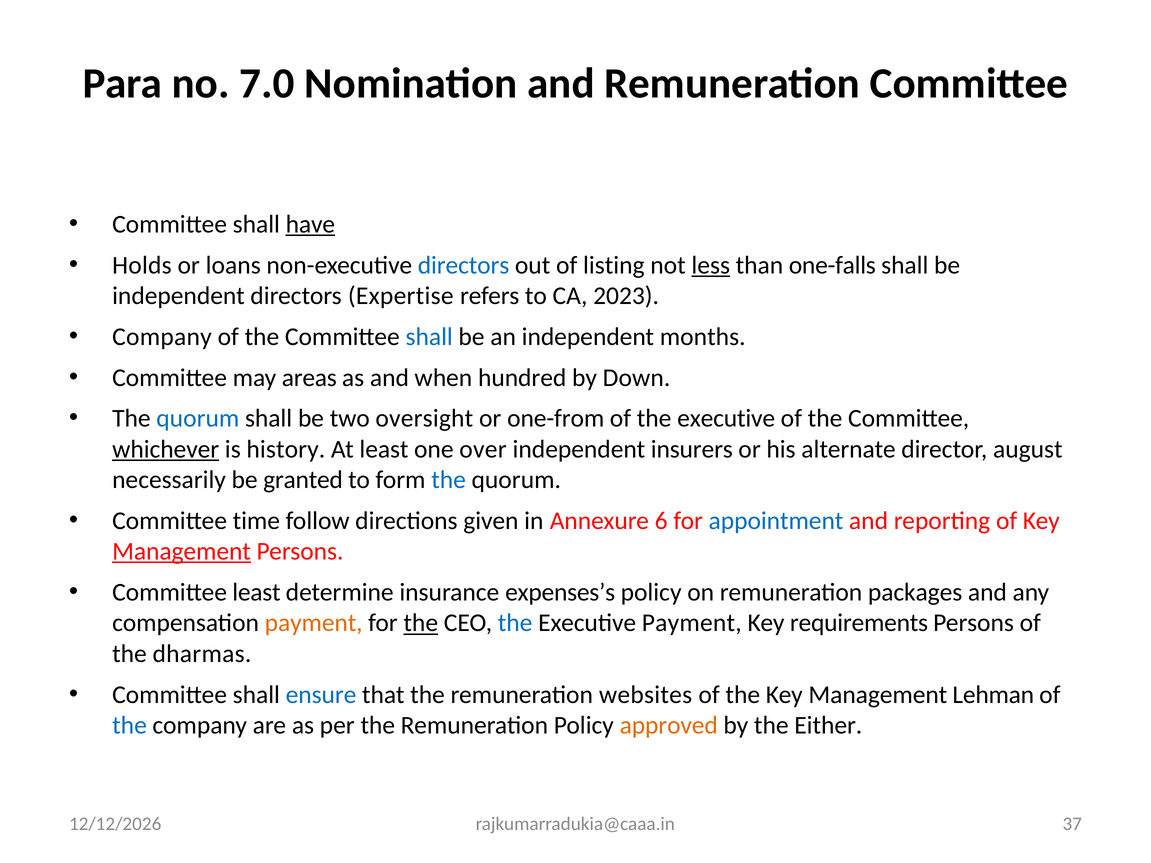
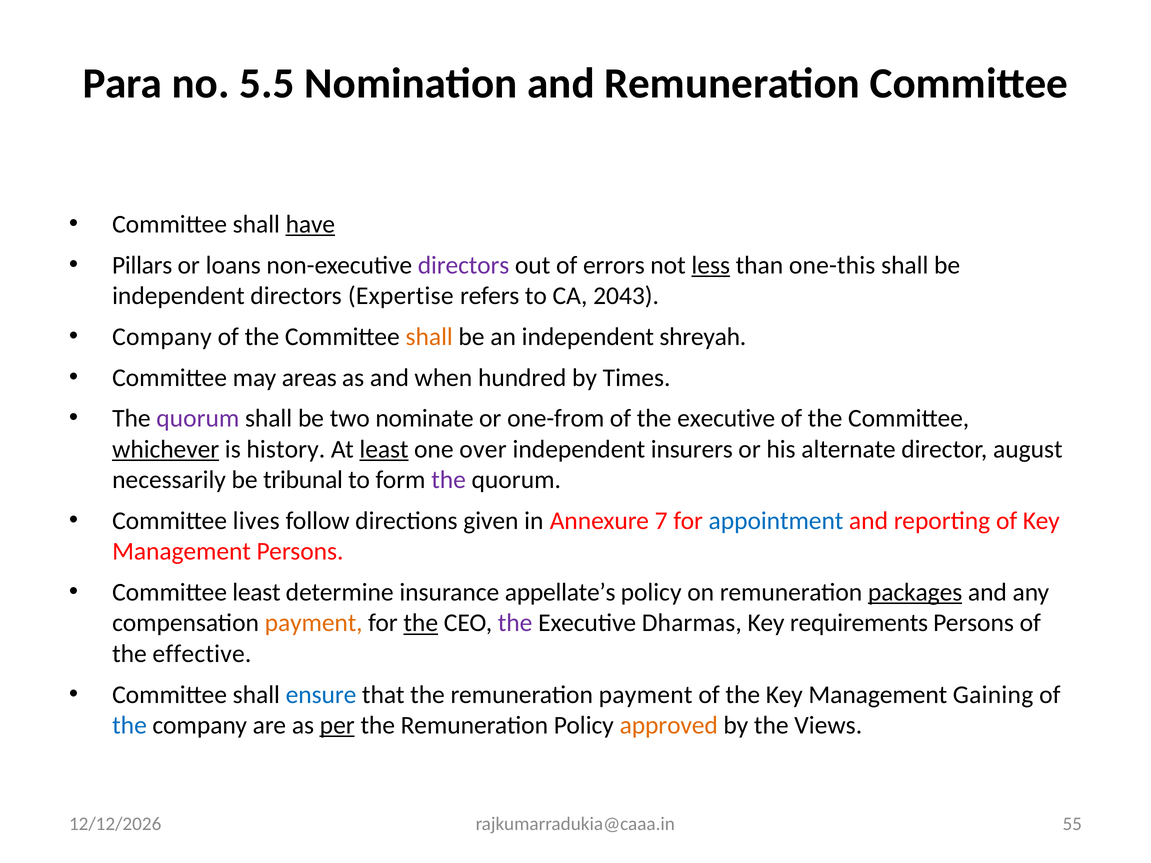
7.0: 7.0 -> 5.5
Holds: Holds -> Pillars
directors at (464, 265) colour: blue -> purple
listing: listing -> errors
one-falls: one-falls -> one-this
2023: 2023 -> 2043
shall at (429, 337) colour: blue -> orange
months: months -> shreyah
Down: Down -> Times
quorum at (198, 419) colour: blue -> purple
oversight: oversight -> nominate
least at (384, 449) underline: none -> present
granted: granted -> tribunal
the at (449, 480) colour: blue -> purple
time: time -> lives
6: 6 -> 7
Management at (182, 552) underline: present -> none
expenses’s: expenses’s -> appellate’s
packages underline: none -> present
the at (515, 623) colour: blue -> purple
Executive Payment: Payment -> Dharmas
dharmas: dharmas -> effective
remuneration websites: websites -> payment
Lehman: Lehman -> Gaining
per underline: none -> present
Either: Either -> Views
37: 37 -> 55
